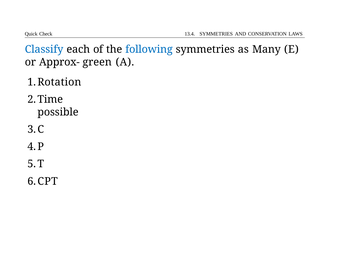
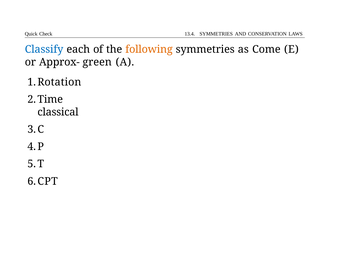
following colour: blue -> orange
Many: Many -> Come
possible: possible -> classical
